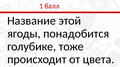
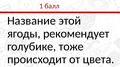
понадобится: понадобится -> рекомендует
